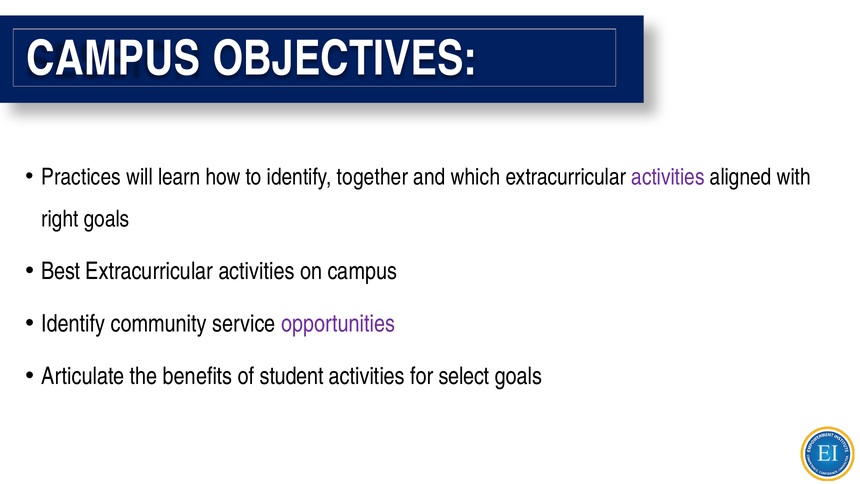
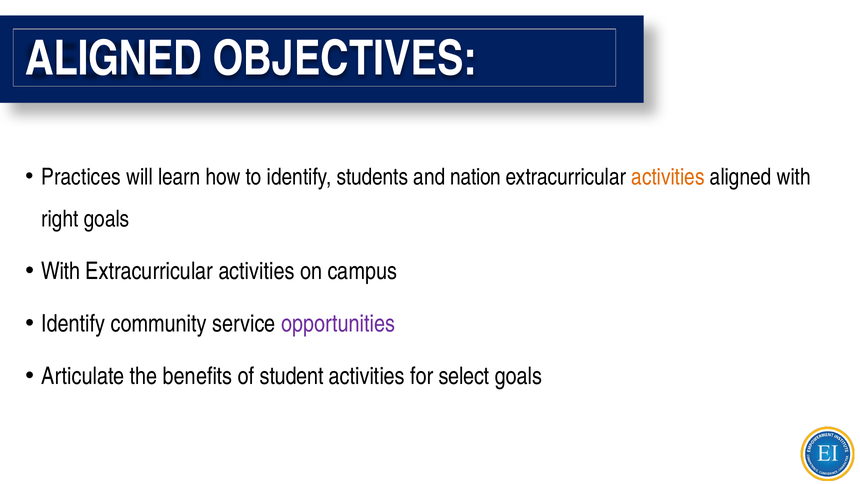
CAMPUS at (113, 59): CAMPUS -> ALIGNED
together: together -> students
which: which -> nation
activities at (668, 177) colour: purple -> orange
Best at (61, 271): Best -> With
